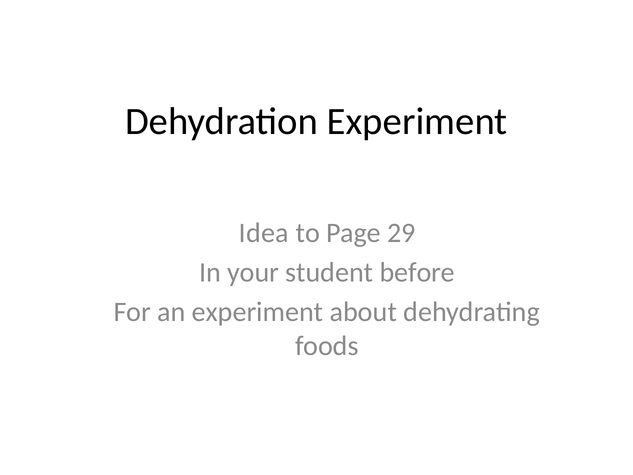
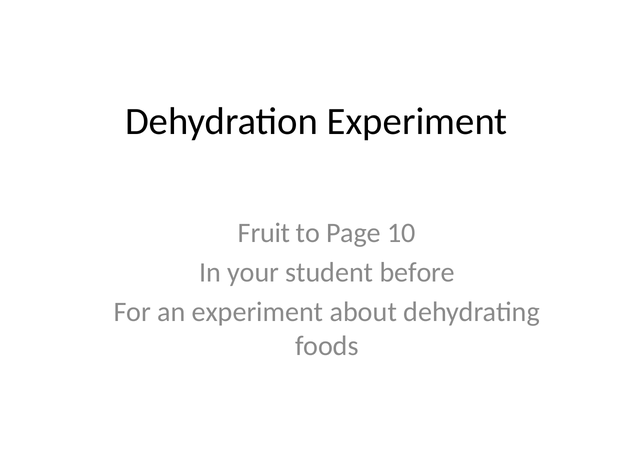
Idea: Idea -> Fruit
29: 29 -> 10
